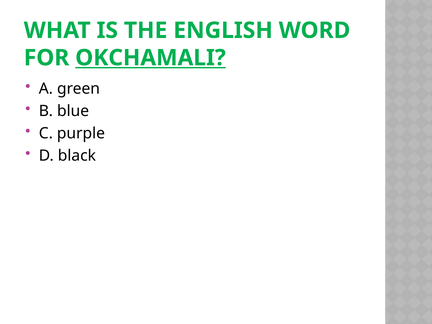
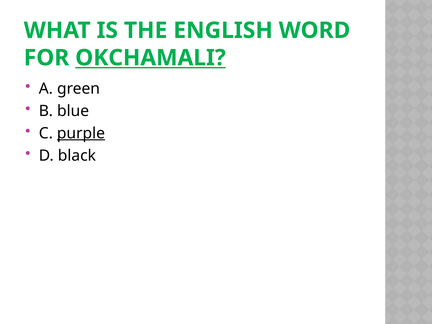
purple underline: none -> present
